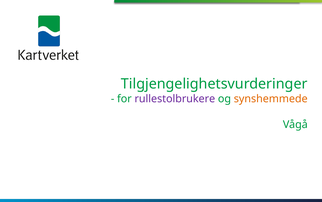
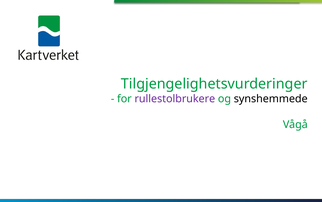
synshemmede colour: orange -> black
